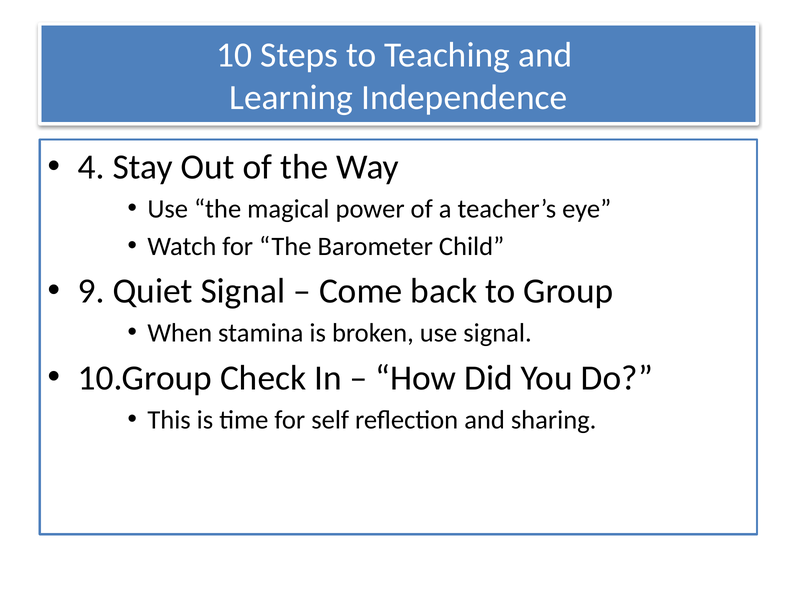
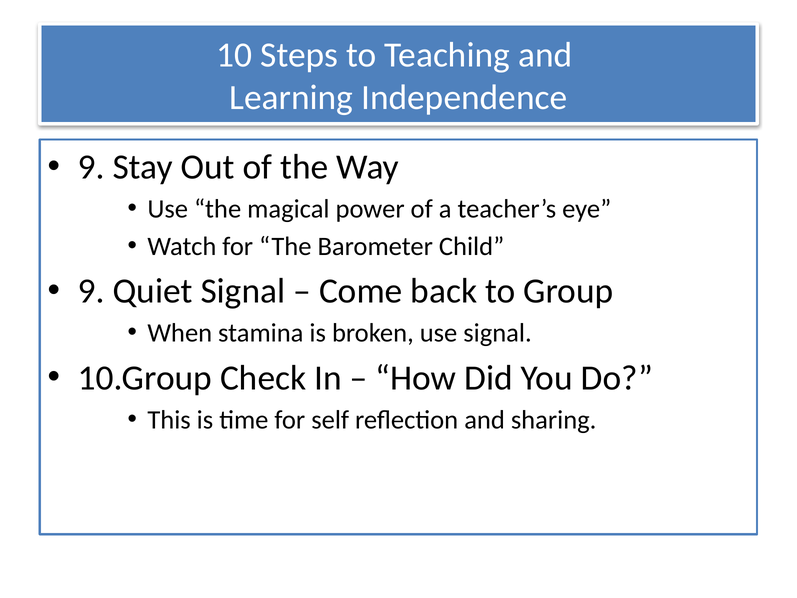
4 at (91, 167): 4 -> 9
